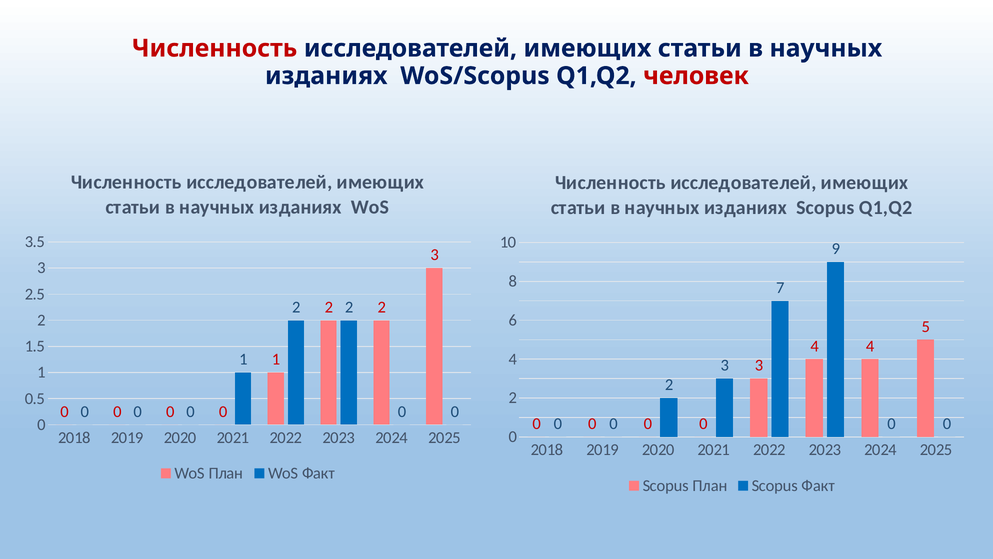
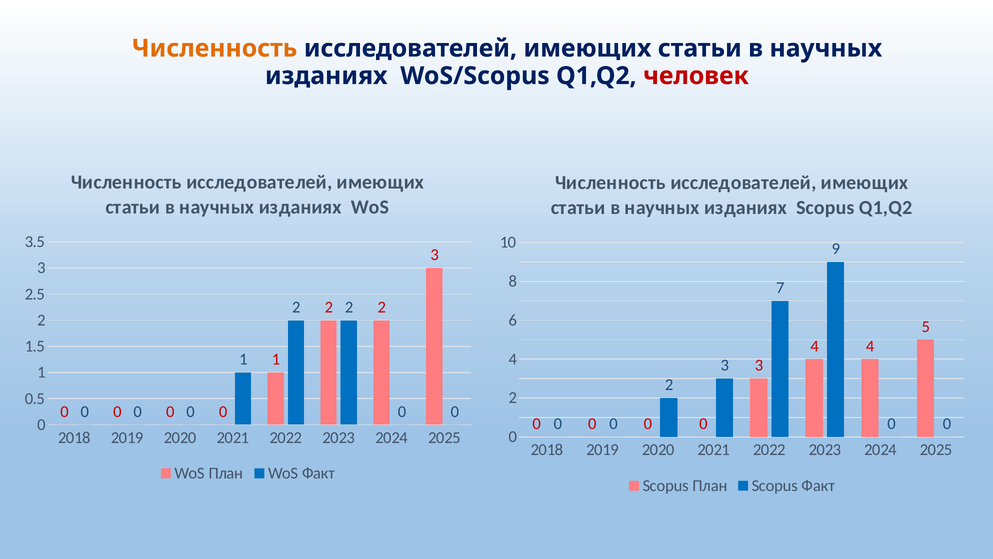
Численность at (215, 48) colour: red -> orange
